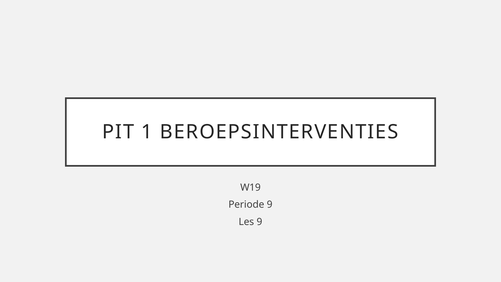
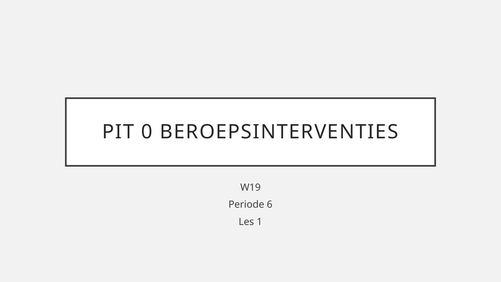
1: 1 -> 0
Periode 9: 9 -> 6
Les 9: 9 -> 1
